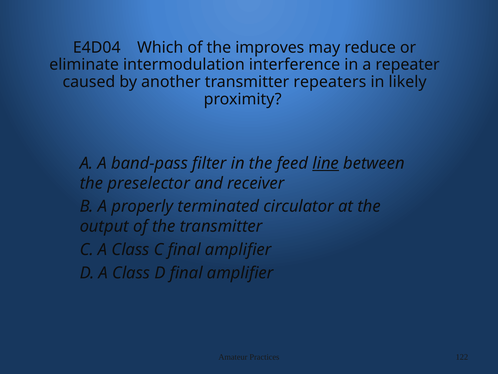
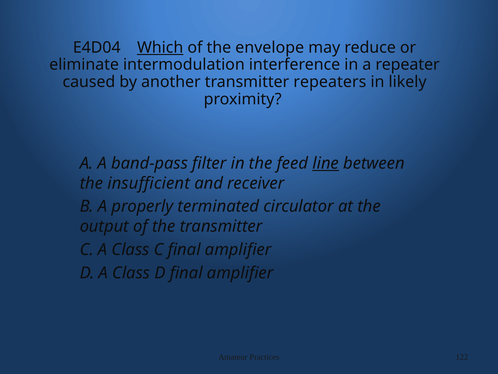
Which underline: none -> present
improves: improves -> envelope
preselector: preselector -> insufficient
